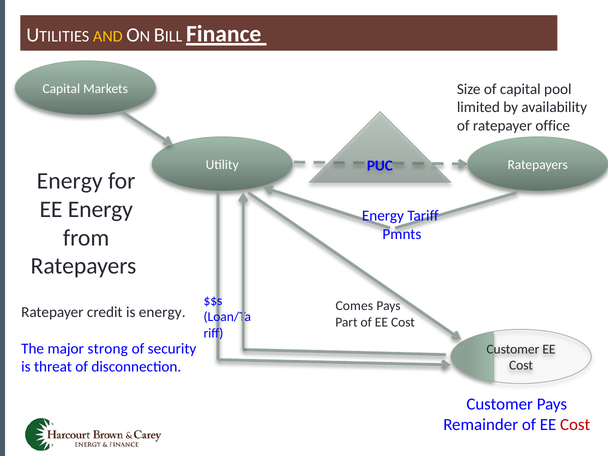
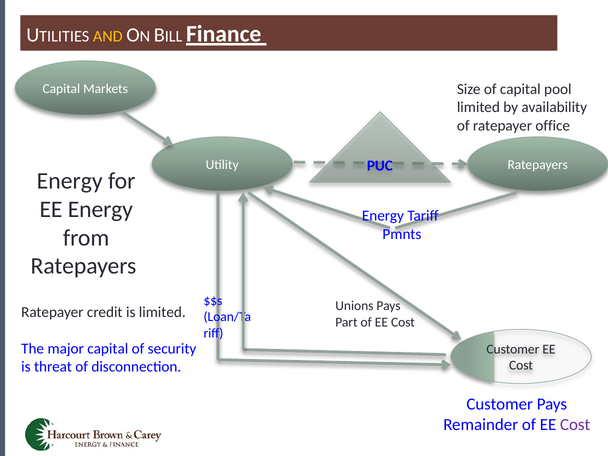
Comes: Comes -> Unions
is energy: energy -> limited
major strong: strong -> capital
Cost at (575, 425) colour: red -> purple
